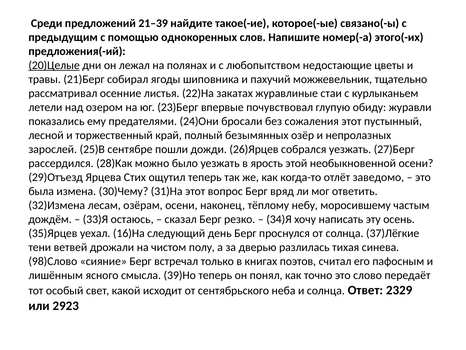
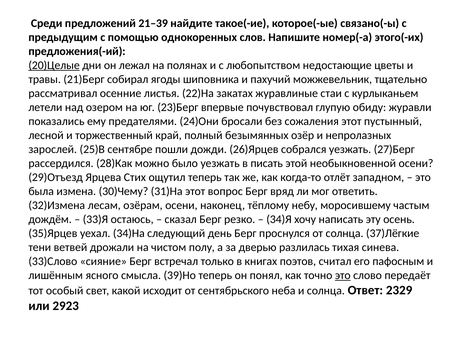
ярость: ярость -> писать
заведомо: заведомо -> западном
16)На: 16)На -> 34)На
98)Слово: 98)Слово -> 33)Слово
это at (343, 275) underline: none -> present
